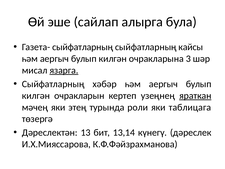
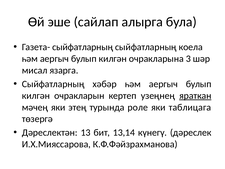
кайсы: кайсы -> коела
язарга underline: present -> none
роли: роли -> роле
